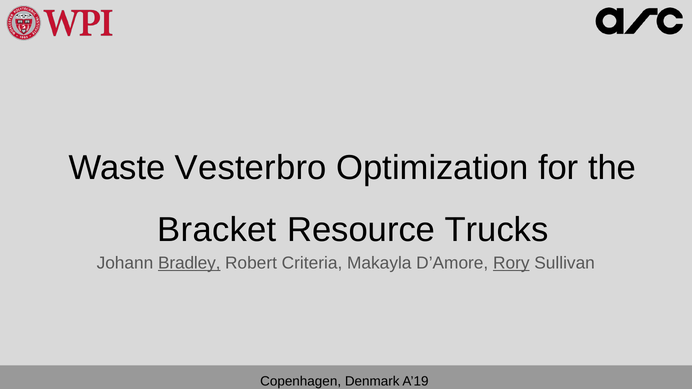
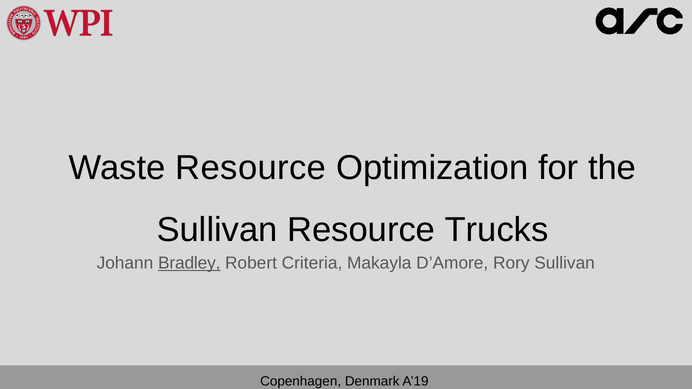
Waste Vesterbro: Vesterbro -> Resource
Bracket at (217, 230): Bracket -> Sullivan
Rory underline: present -> none
